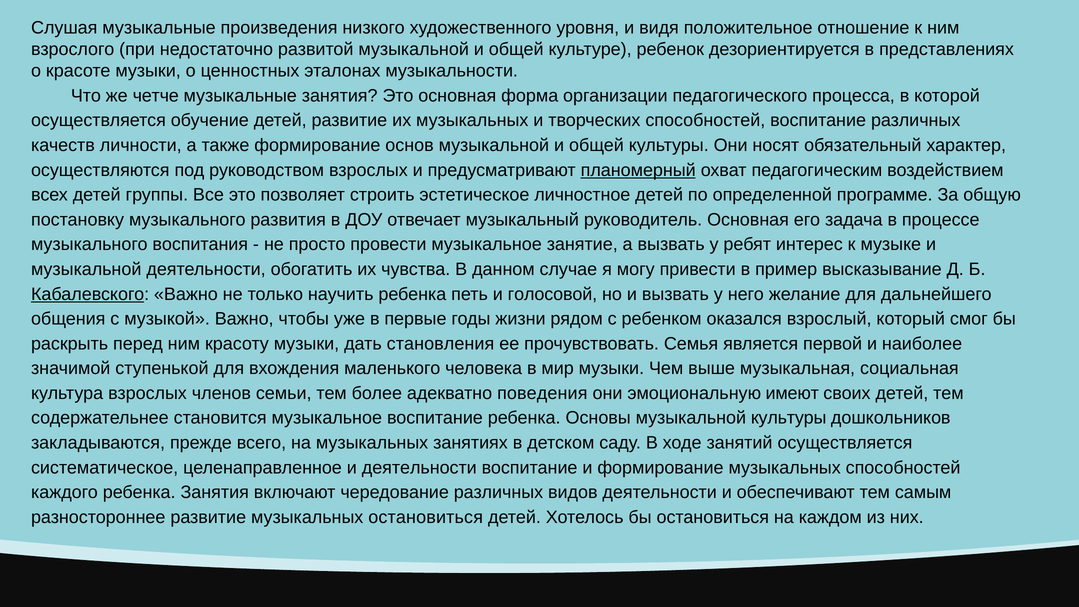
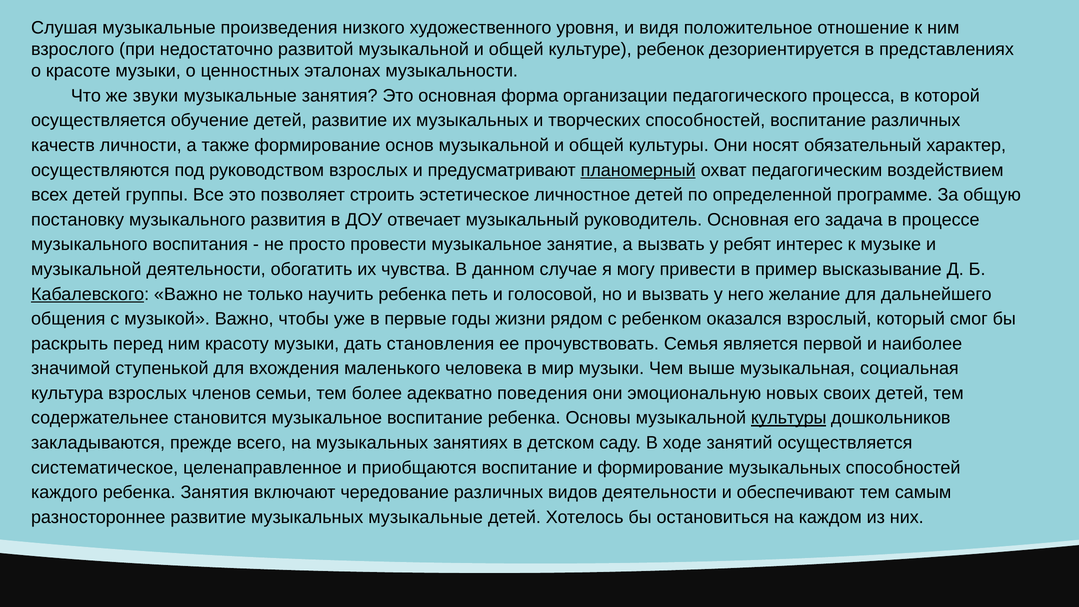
четче: четче -> звуки
имеют: имеют -> новых
культуры at (789, 418) underline: none -> present
и деятельности: деятельности -> приобщаются
музыкальных остановиться: остановиться -> музыкальные
